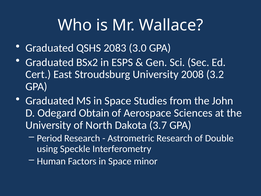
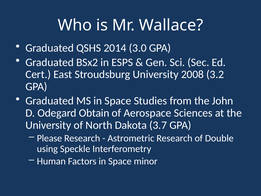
2083: 2083 -> 2014
Period: Period -> Please
